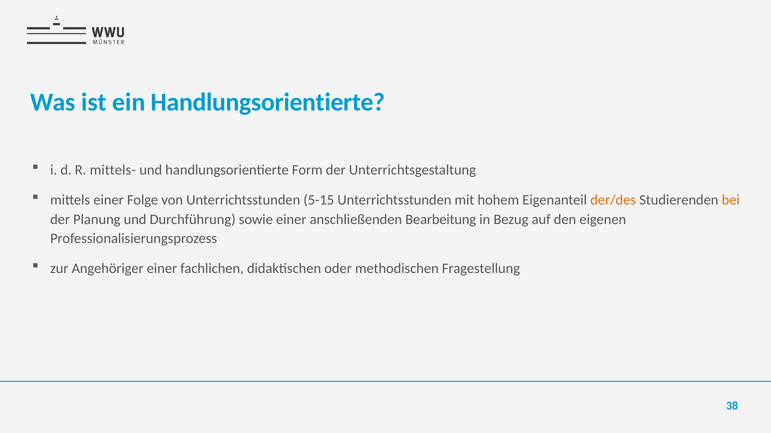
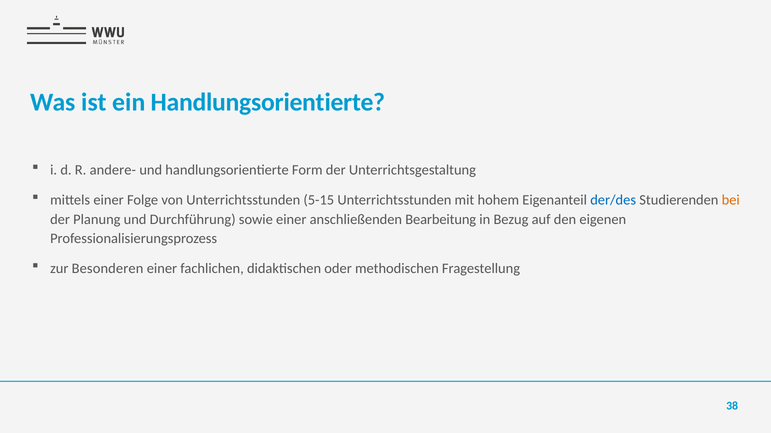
mittels-: mittels- -> andere-
der/des colour: orange -> blue
Angehöriger: Angehöriger -> Besonderen
